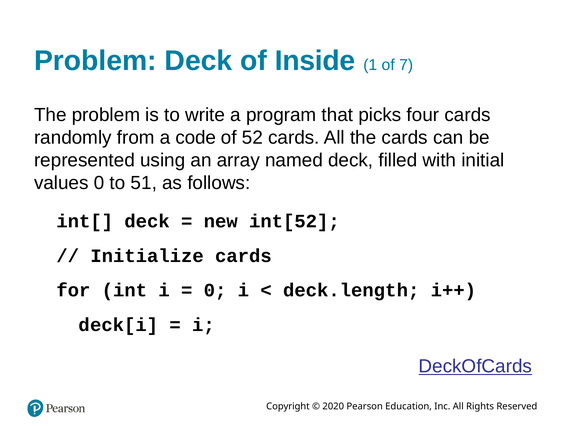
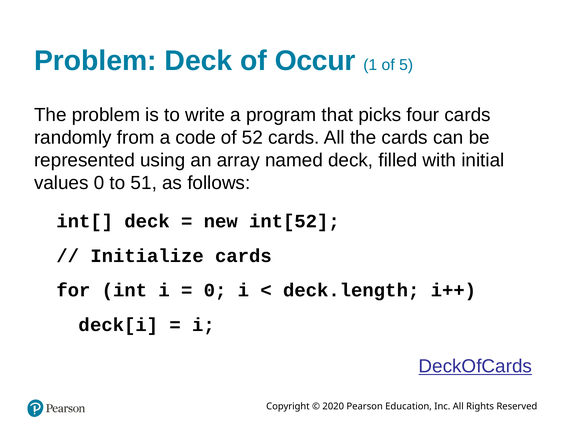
Inside: Inside -> Occur
7: 7 -> 5
